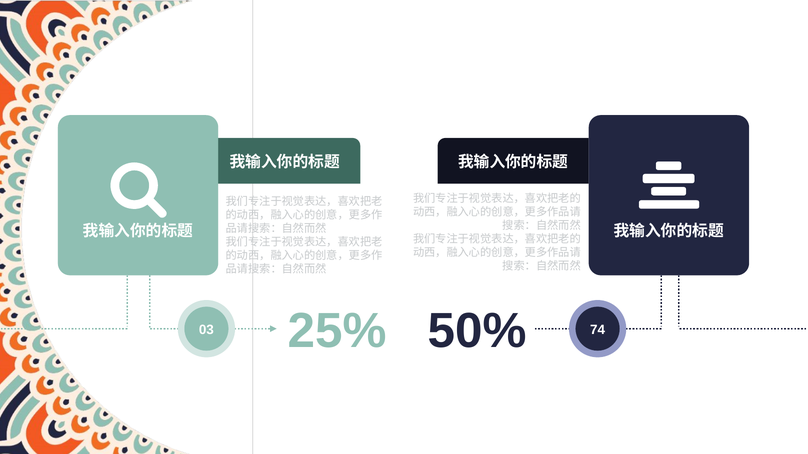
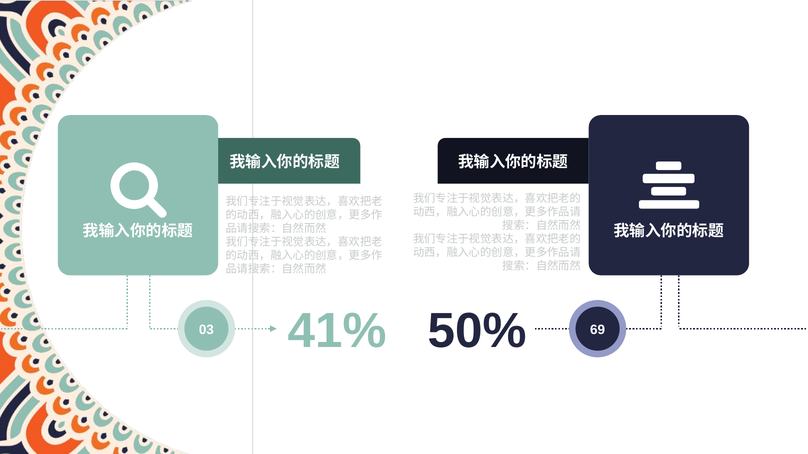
25%: 25% -> 41%
74: 74 -> 69
